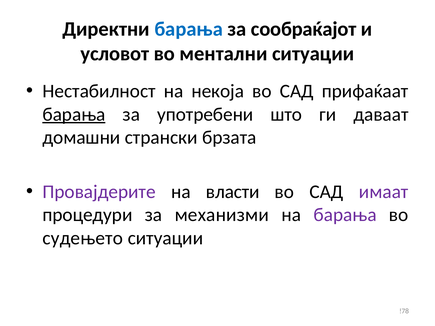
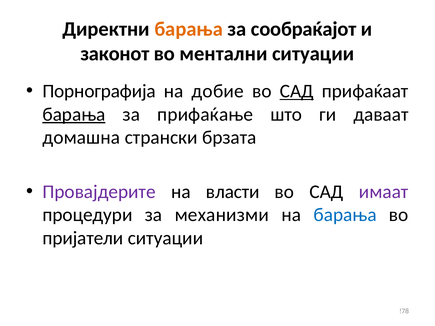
барања at (189, 29) colour: blue -> orange
условот: условот -> законот
Нестабилност: Нестабилност -> Порнографија
некоја: некоја -> добие
САД at (297, 91) underline: none -> present
употребени: употребени -> прифаќање
домашни: домашни -> домашна
барања at (345, 215) colour: purple -> blue
судењето: судењето -> пријатели
